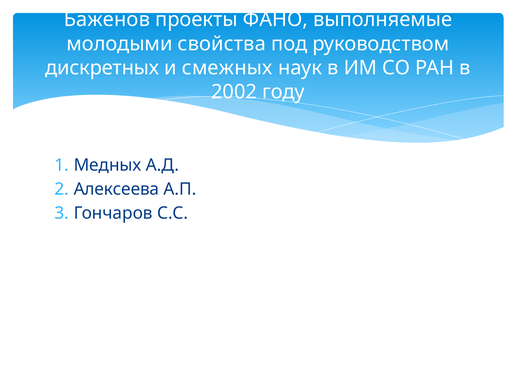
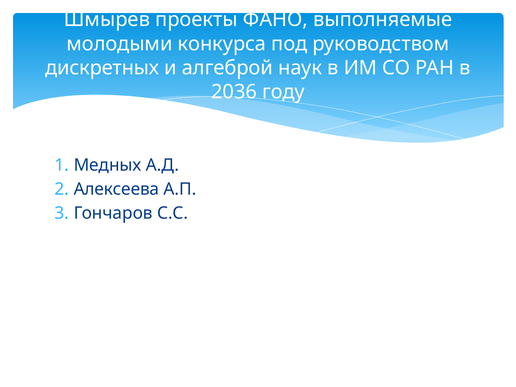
Баженов: Баженов -> Шмырев
свойства: свойства -> конкурса
смежных: смежных -> алгеброй
2002: 2002 -> 2036
